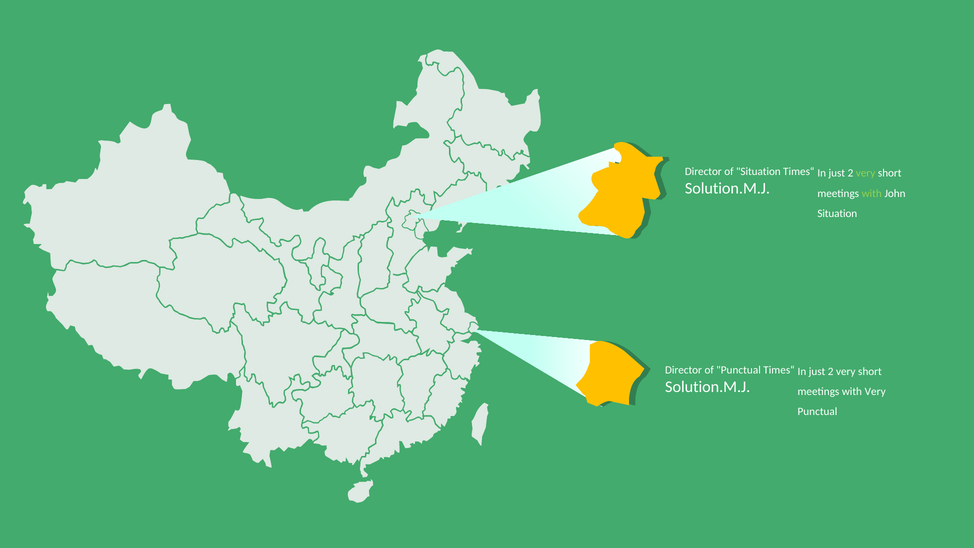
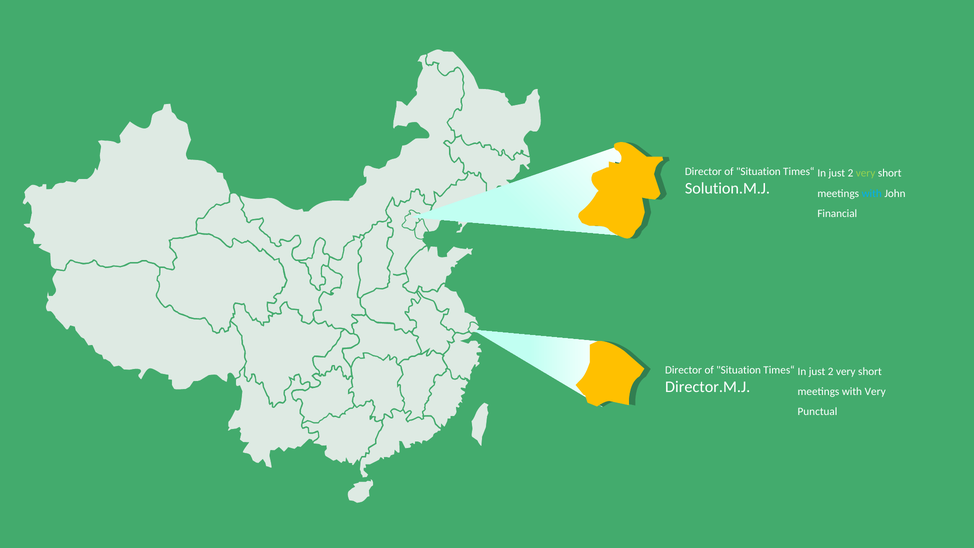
with at (872, 193) colour: light green -> light blue
Situation at (837, 213): Situation -> Financial
Punctual at (739, 370): Punctual -> Situation
Solution.M.J at (708, 387): Solution.M.J -> Director.M.J
